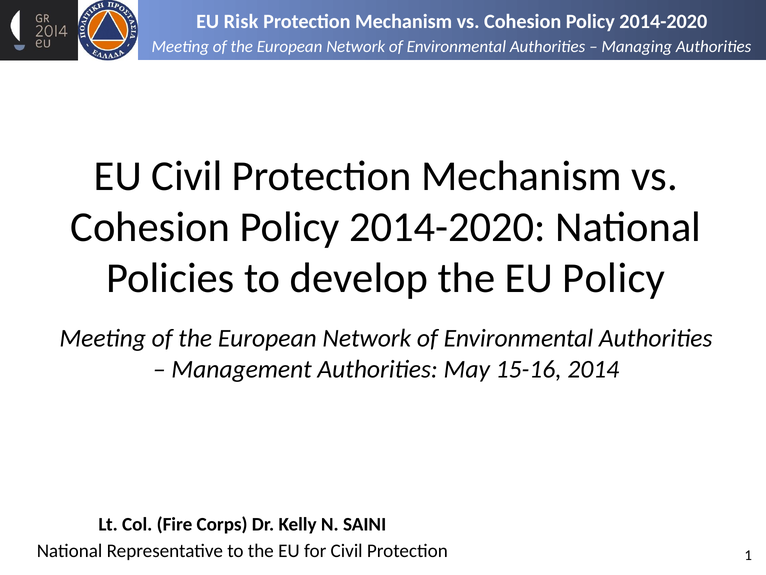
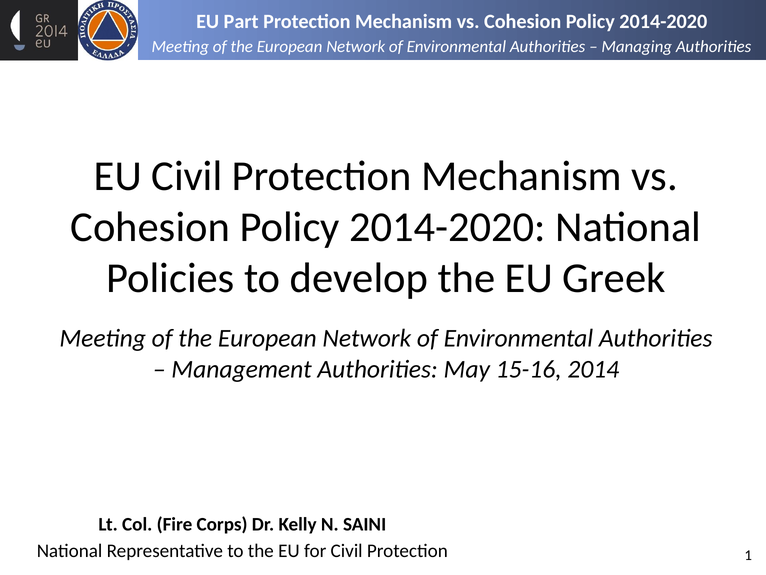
Risk: Risk -> Part
EU Policy: Policy -> Greek
